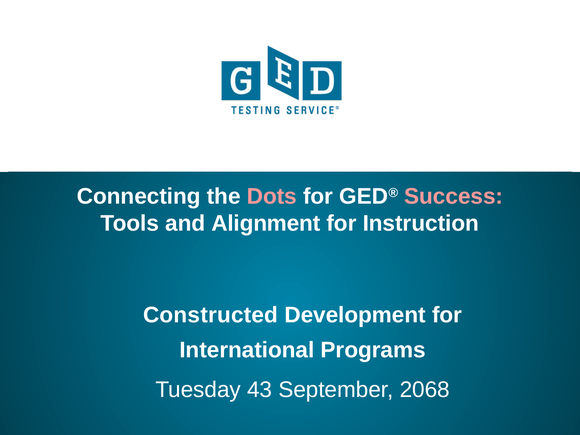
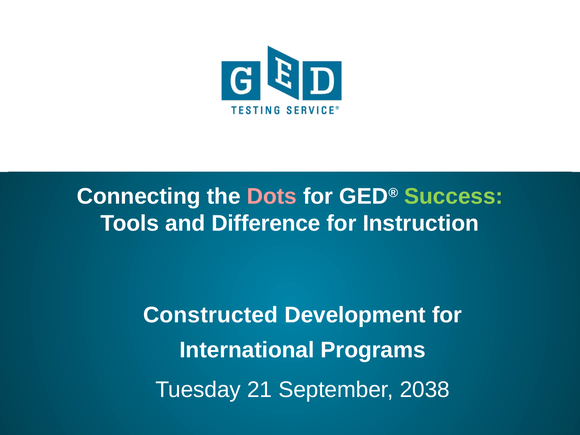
Success colour: pink -> light green
Alignment: Alignment -> Difference
43: 43 -> 21
2068: 2068 -> 2038
